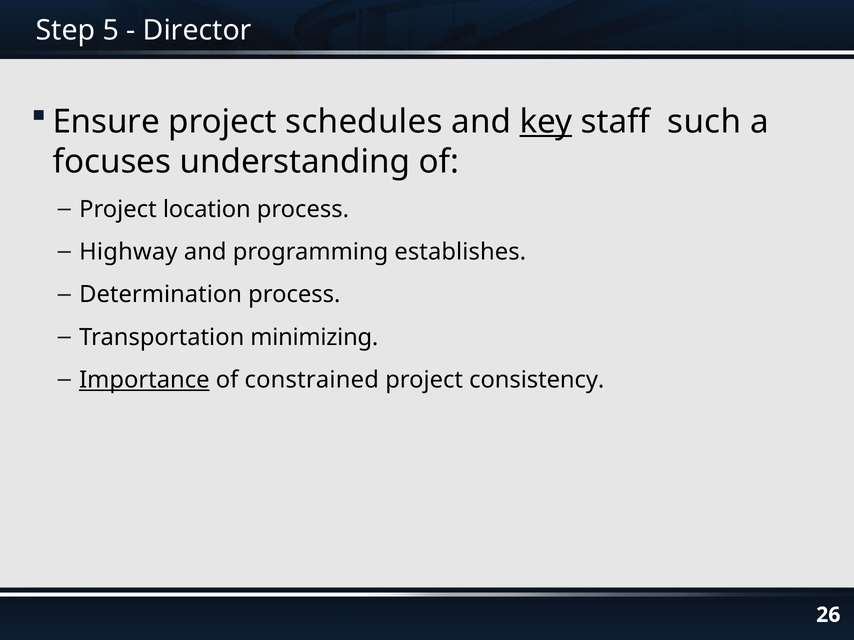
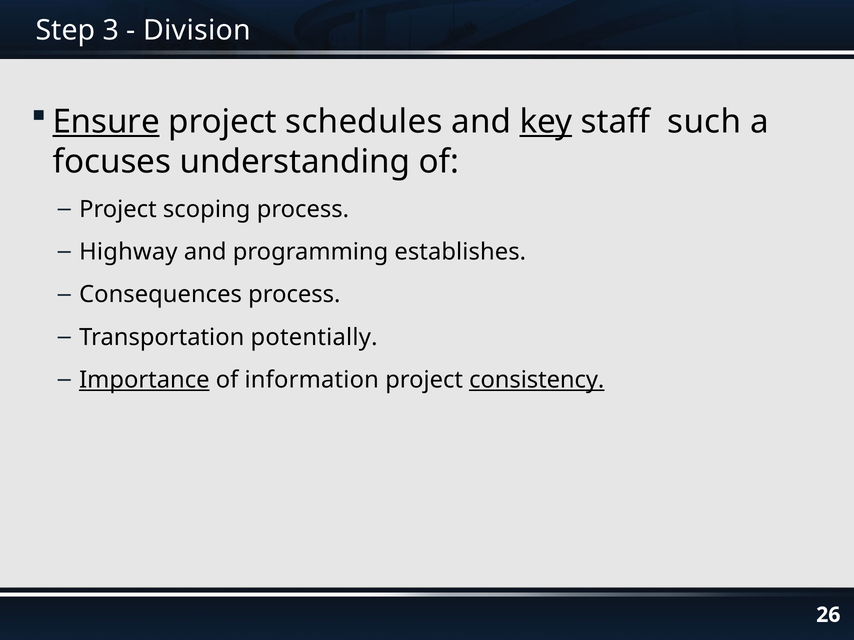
5: 5 -> 3
Director: Director -> Division
Ensure underline: none -> present
location: location -> scoping
Determination: Determination -> Consequences
minimizing: minimizing -> potentially
constrained: constrained -> information
consistency underline: none -> present
